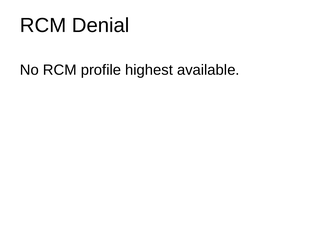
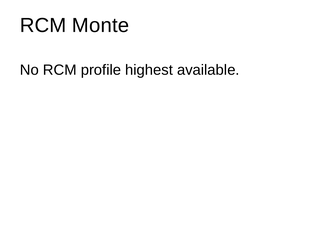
Denial: Denial -> Monte
